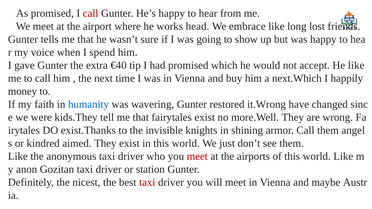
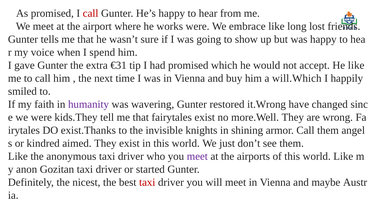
works head: head -> were
€40: €40 -> €31
next.Which: next.Which -> will.Which
money: money -> smiled
humanity colour: blue -> purple
meet at (197, 157) colour: red -> purple
station: station -> started
